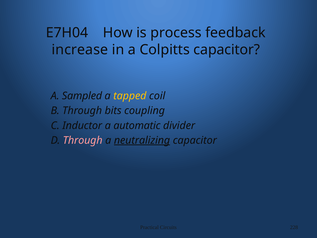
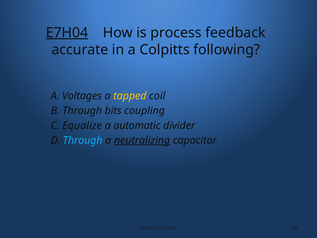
E7H04 underline: none -> present
increase: increase -> accurate
Colpitts capacitor: capacitor -> following
Sampled: Sampled -> Voltages
Inductor: Inductor -> Equalize
Through at (83, 140) colour: pink -> light blue
